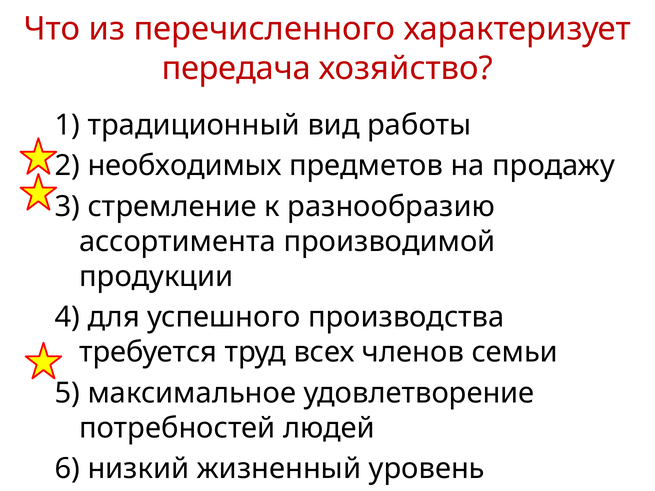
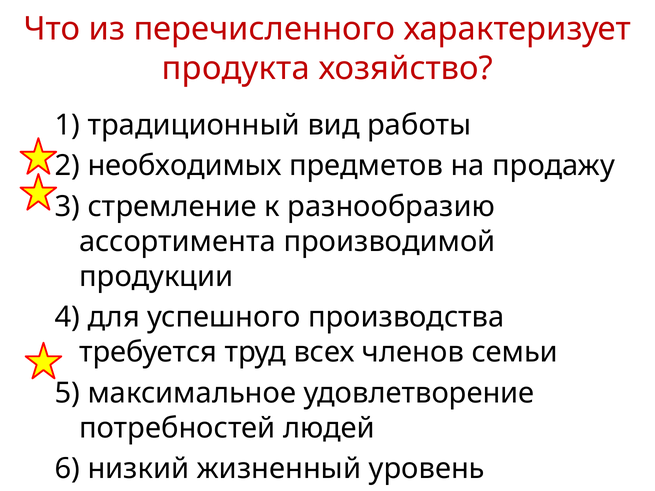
передача: передача -> продукта
